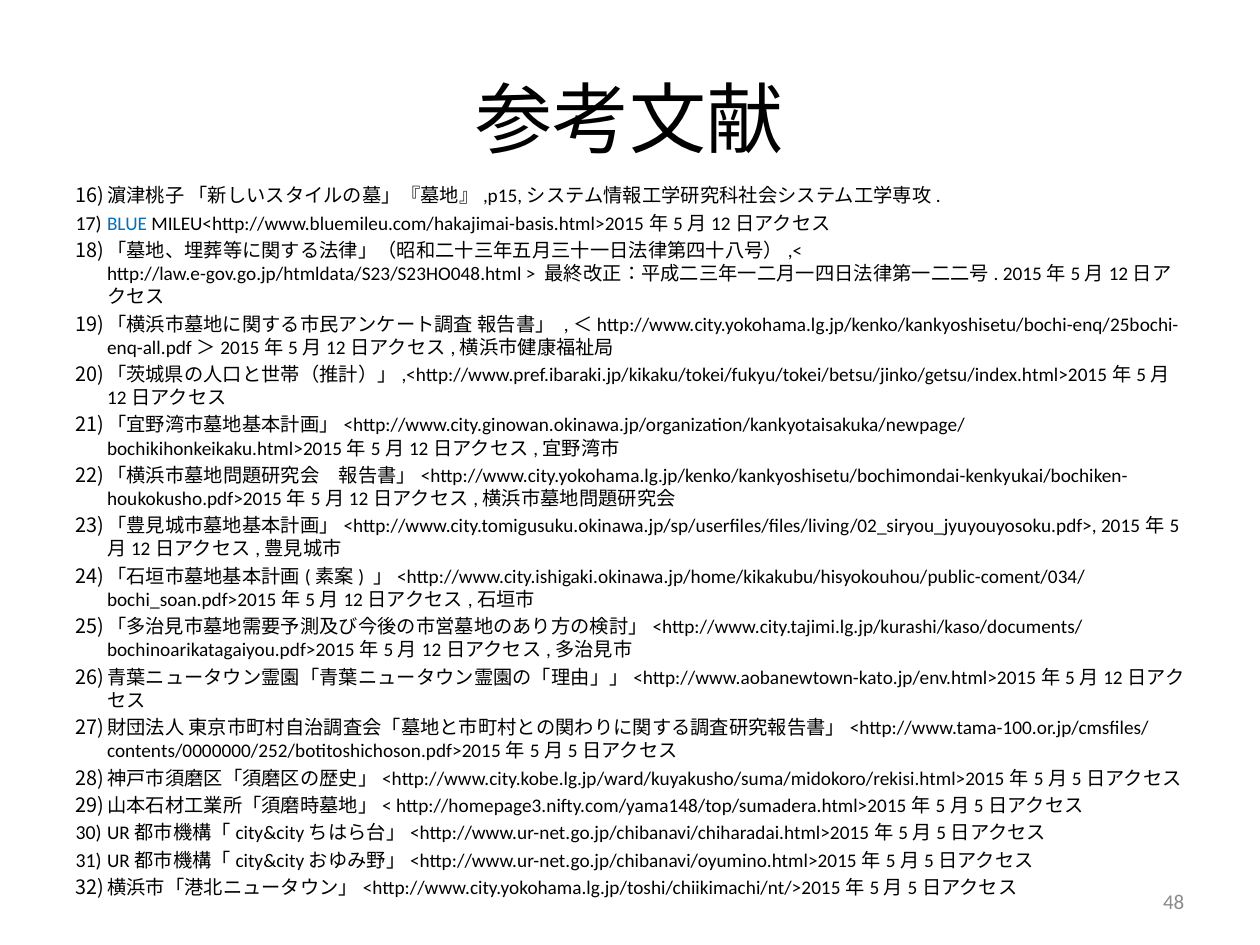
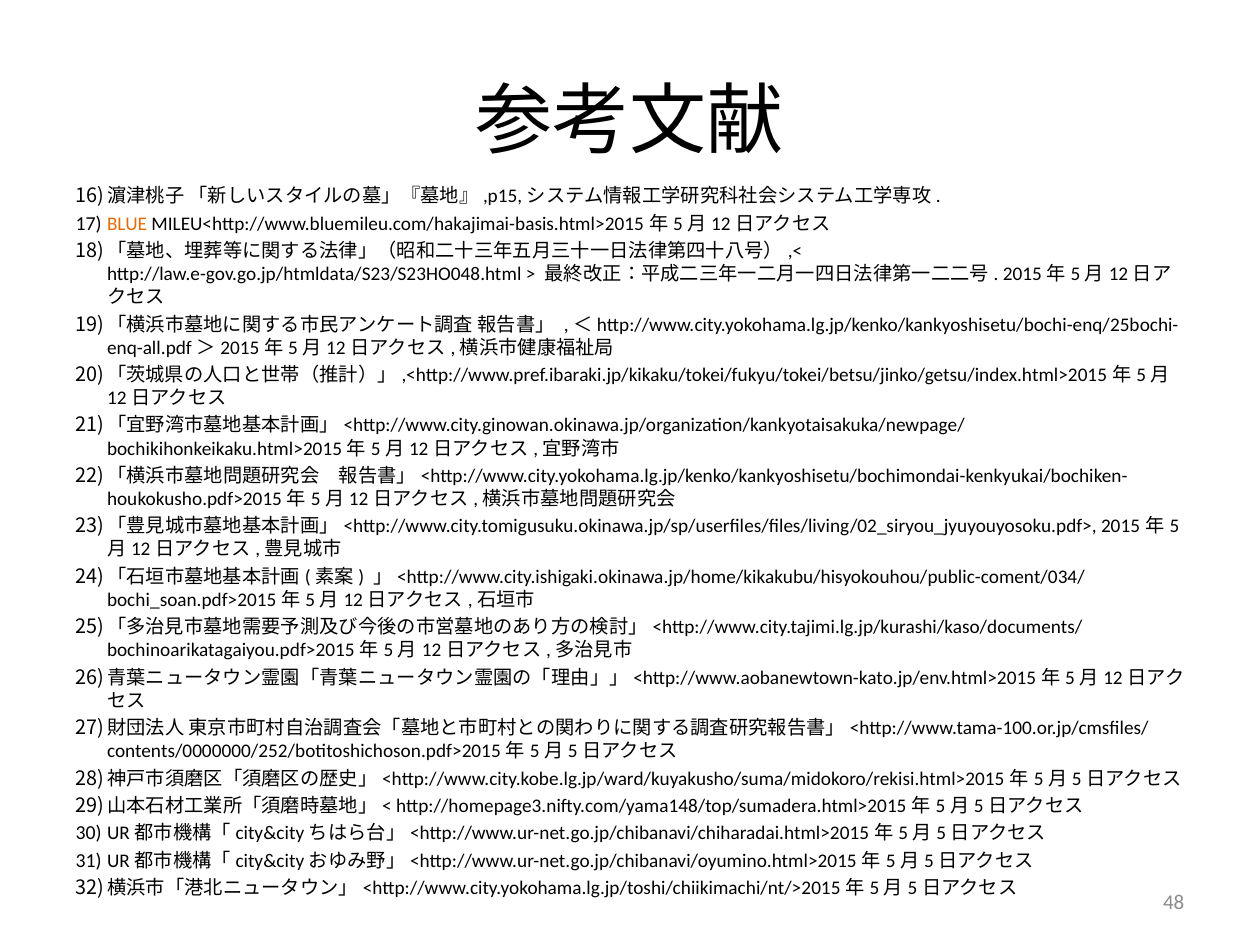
BLUE colour: blue -> orange
